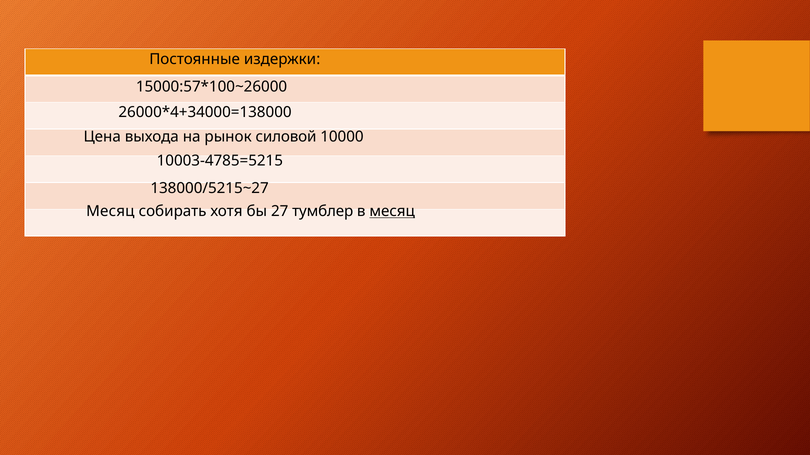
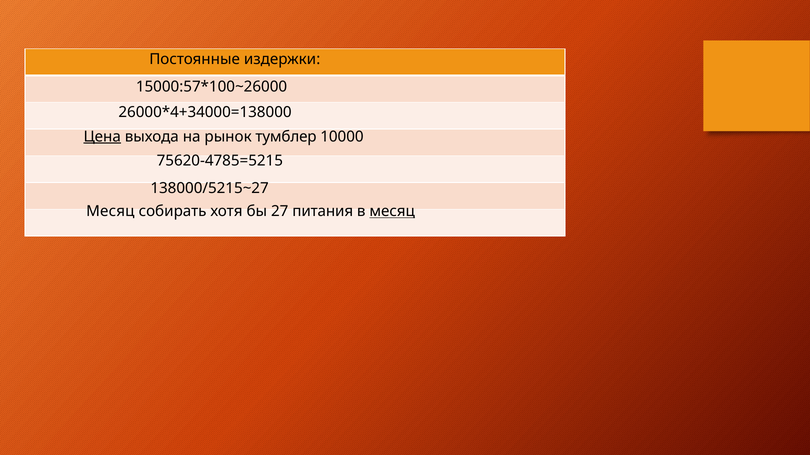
Цена underline: none -> present
силовой: силовой -> тумблер
10003-4785=5215: 10003-4785=5215 -> 75620-4785=5215
тумблер: тумблер -> питания
